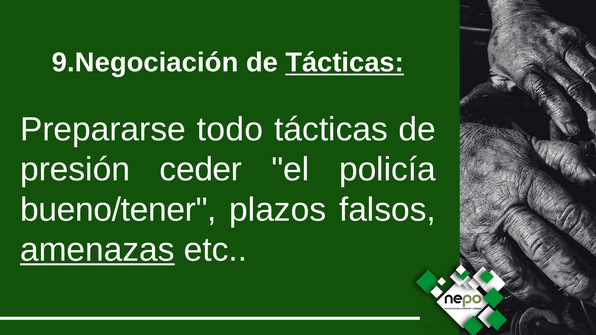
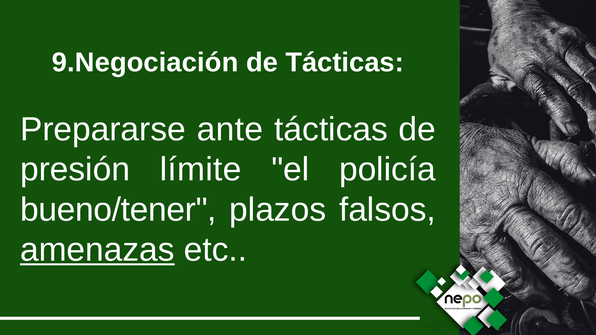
Tácticas at (345, 63) underline: present -> none
todo: todo -> ante
ceder: ceder -> límite
